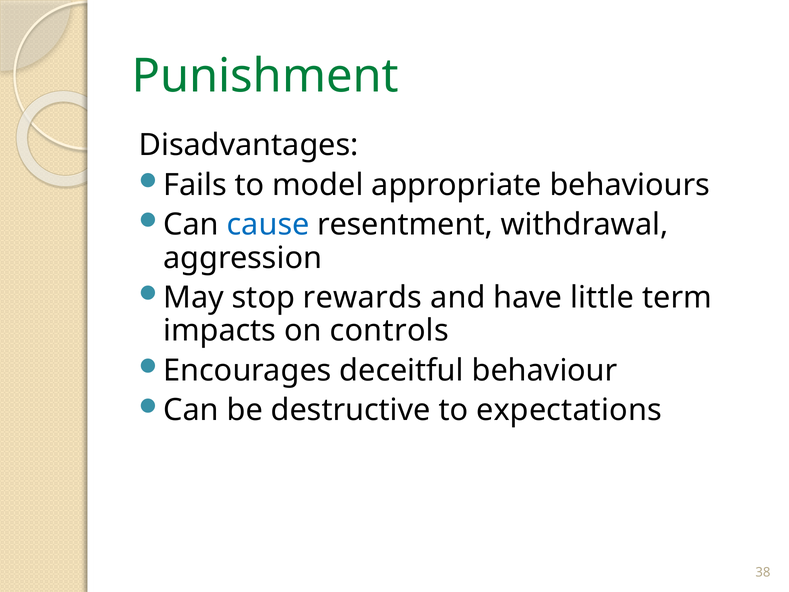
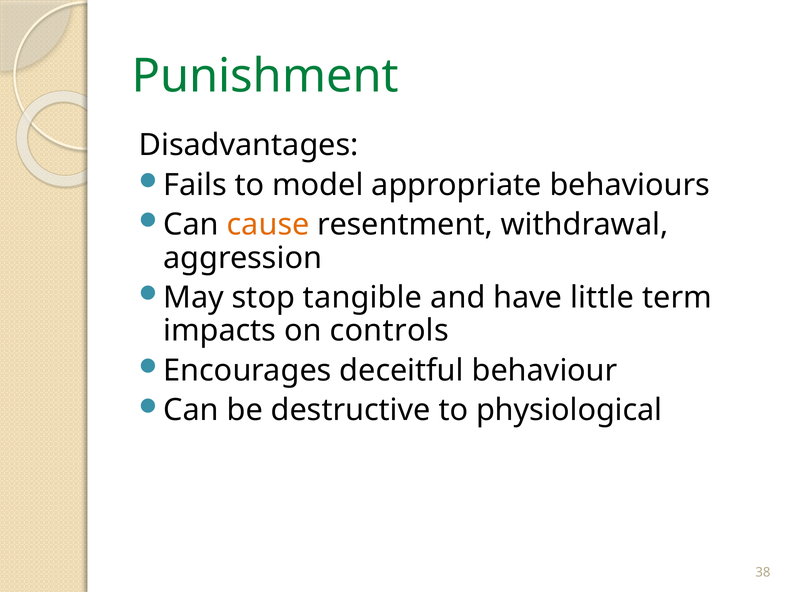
cause colour: blue -> orange
rewards: rewards -> tangible
expectations: expectations -> physiological
